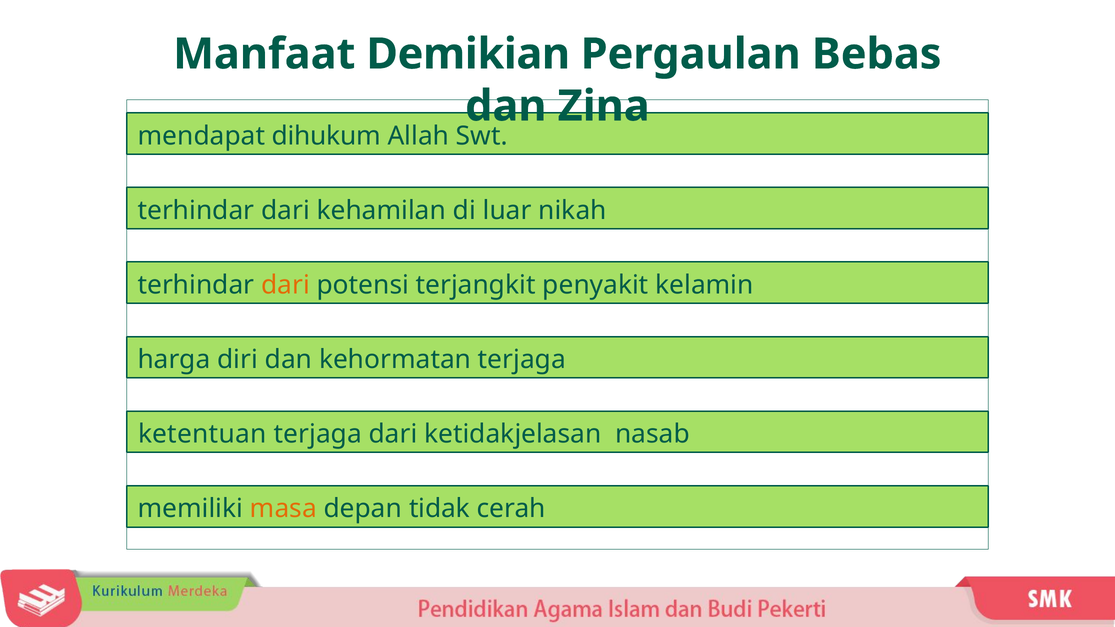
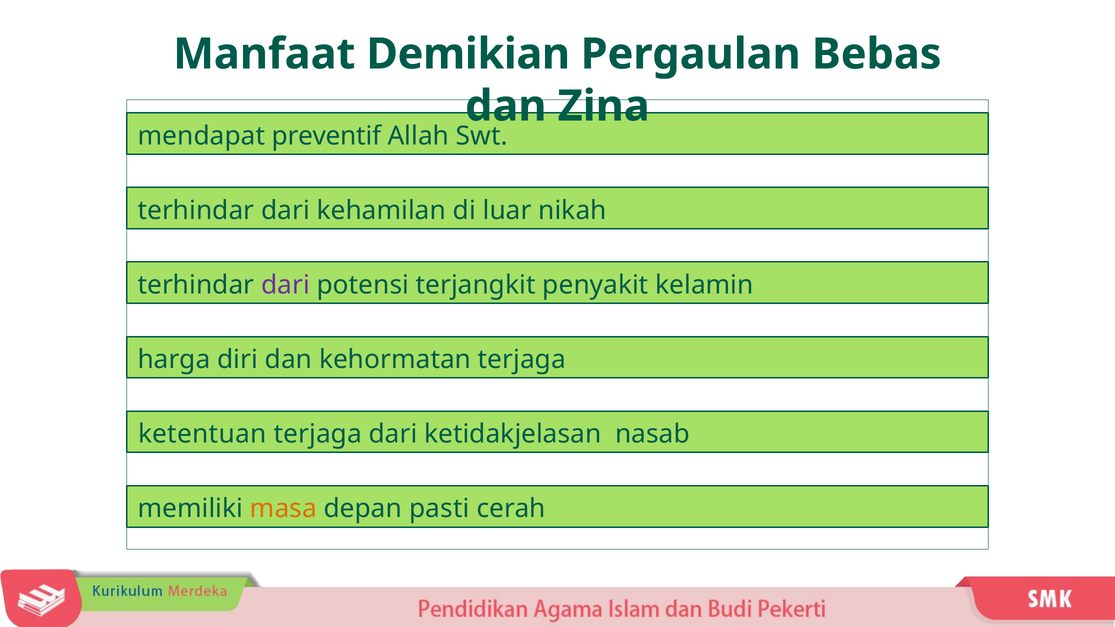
dihukum: dihukum -> preventif
dari at (285, 285) colour: orange -> purple
tidak: tidak -> pasti
